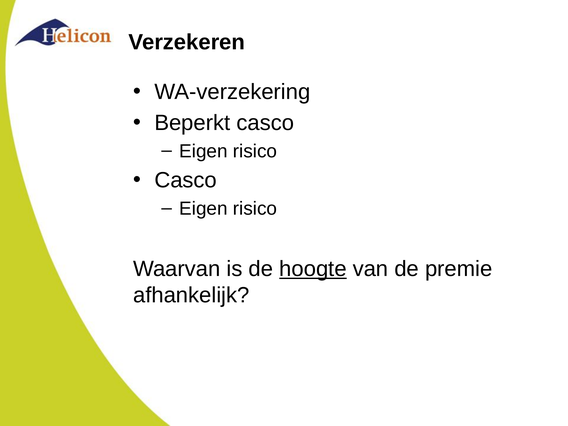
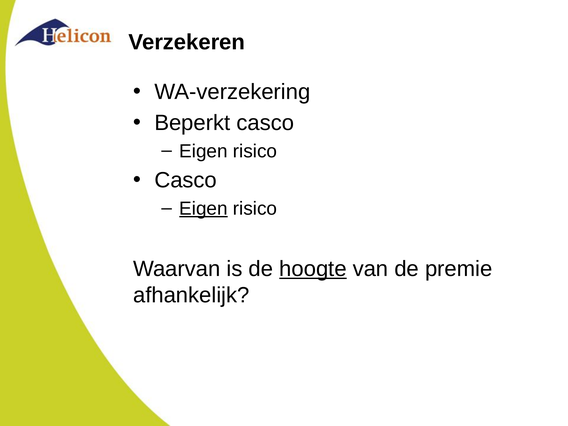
Eigen at (203, 209) underline: none -> present
